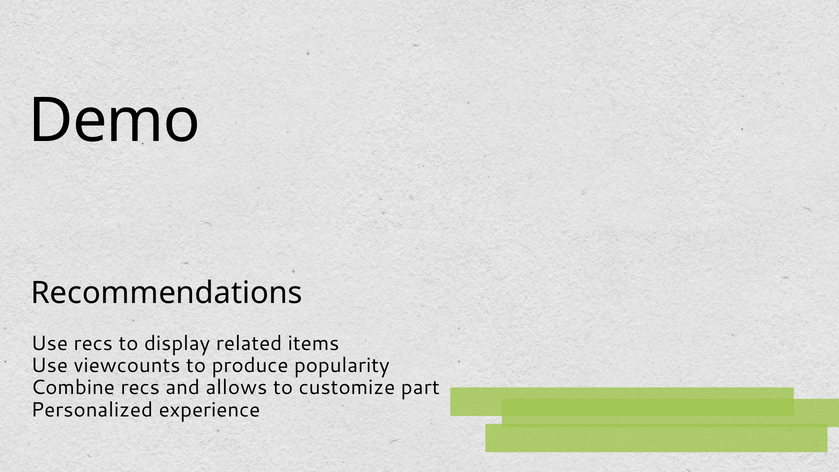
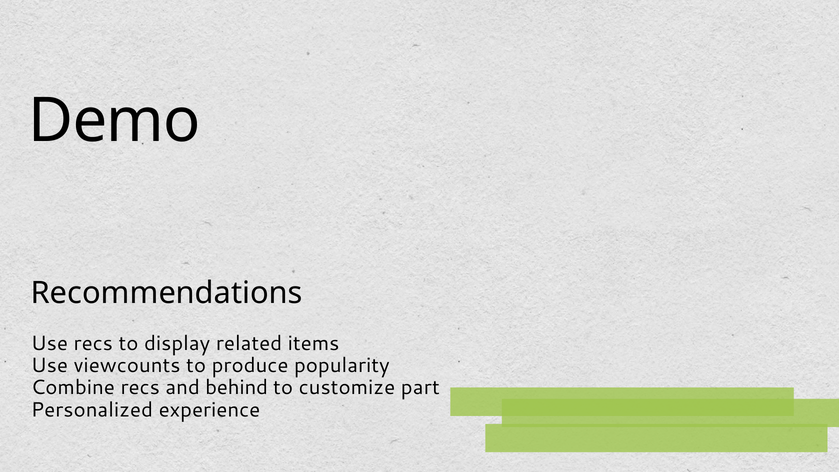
allows: allows -> behind
